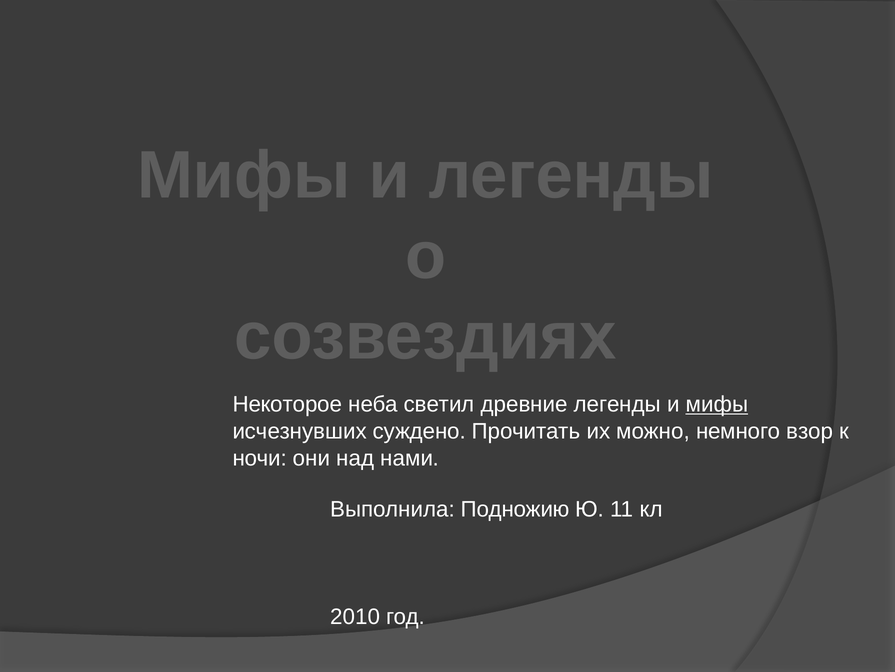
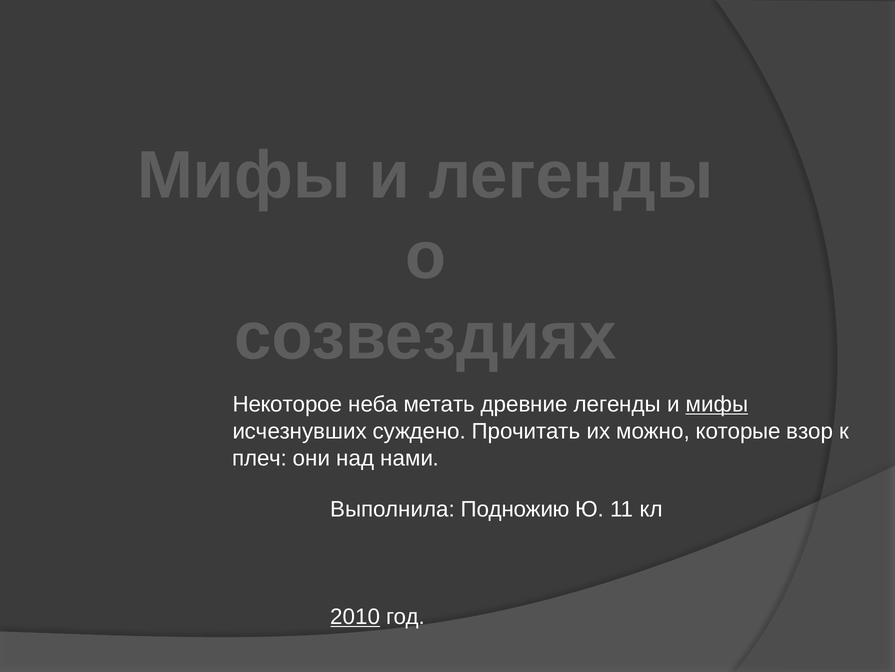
светил: светил -> метать
немного: немного -> которые
ночи: ночи -> плеч
2010 underline: none -> present
